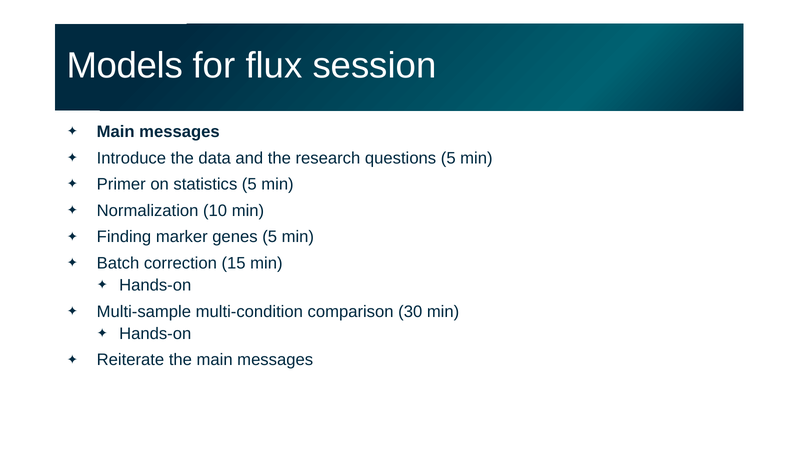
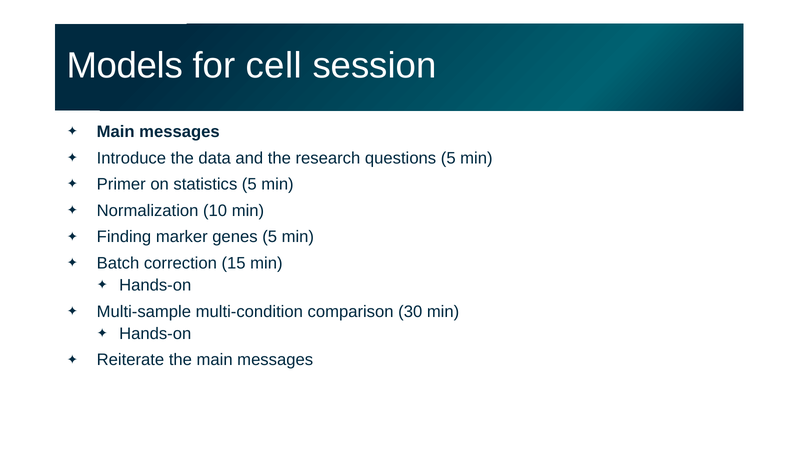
flux: flux -> cell
